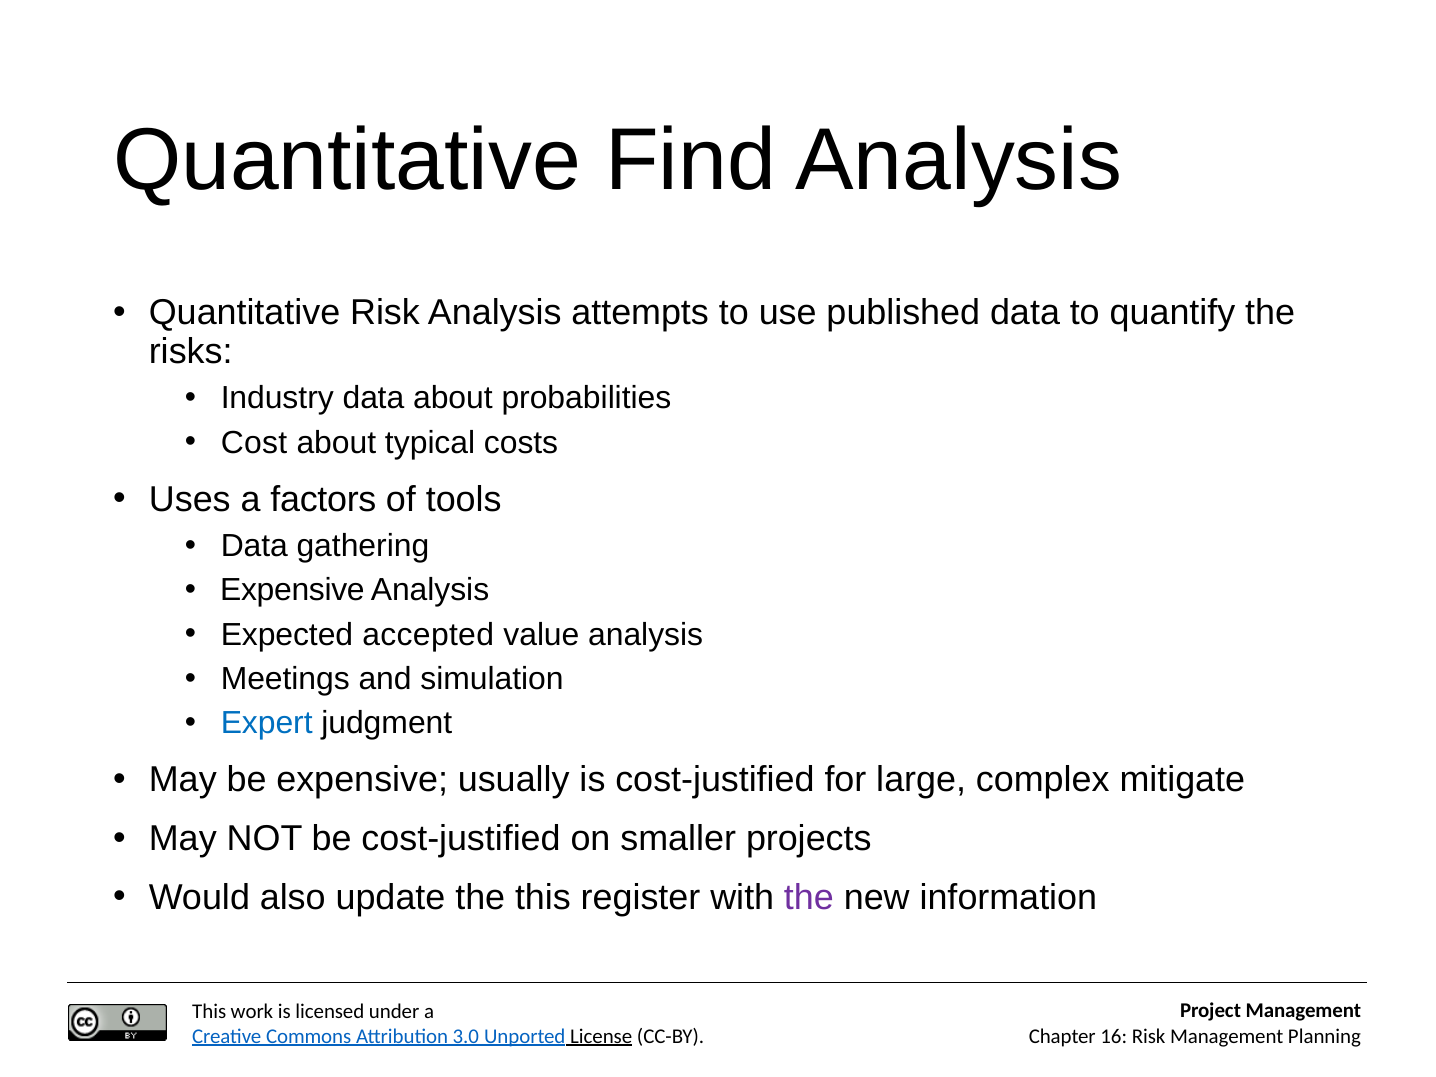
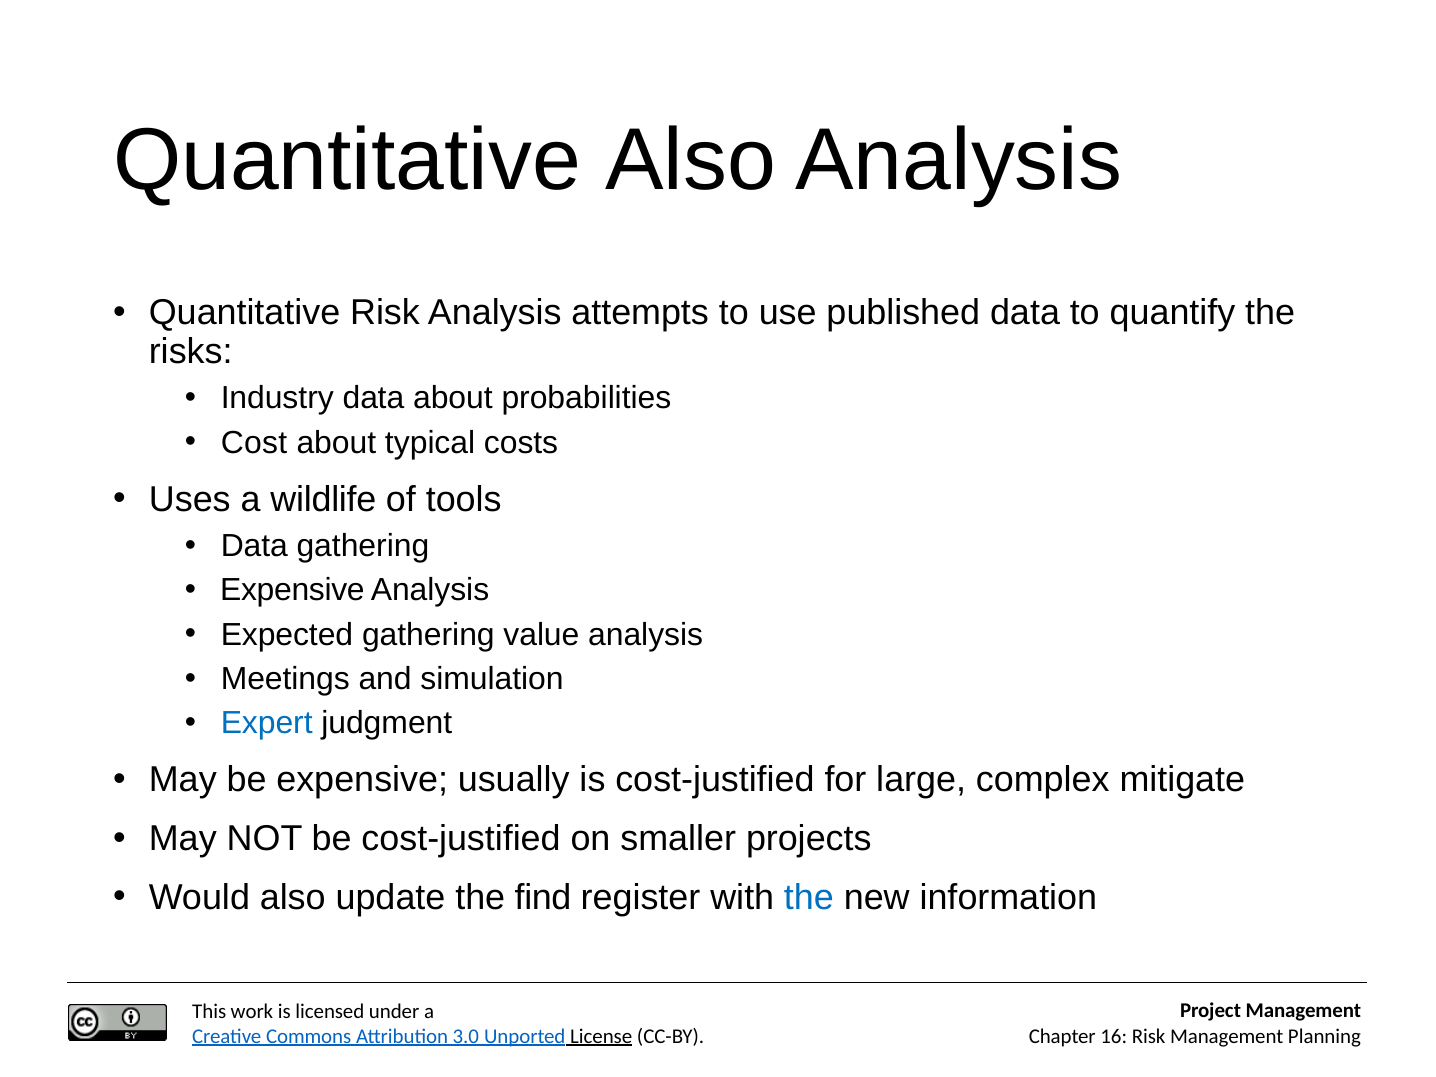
Quantitative Find: Find -> Also
factors: factors -> wildlife
Expected accepted: accepted -> gathering
the this: this -> find
the at (809, 897) colour: purple -> blue
